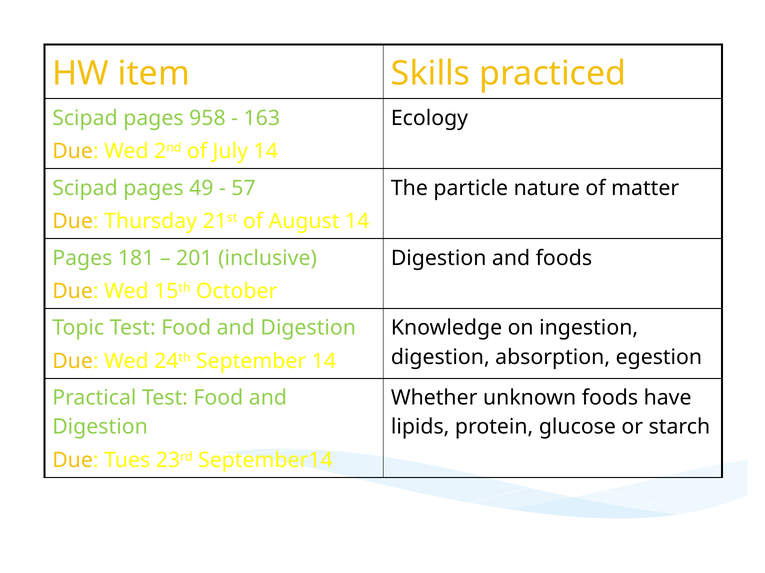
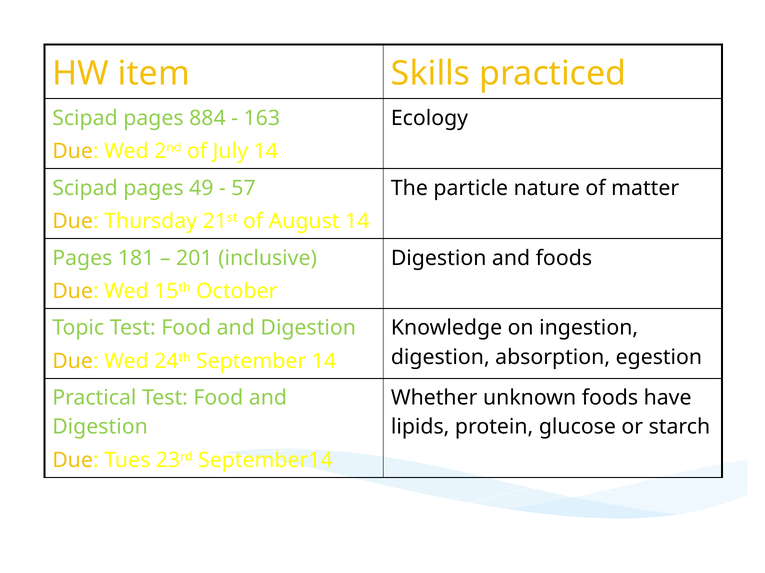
958: 958 -> 884
